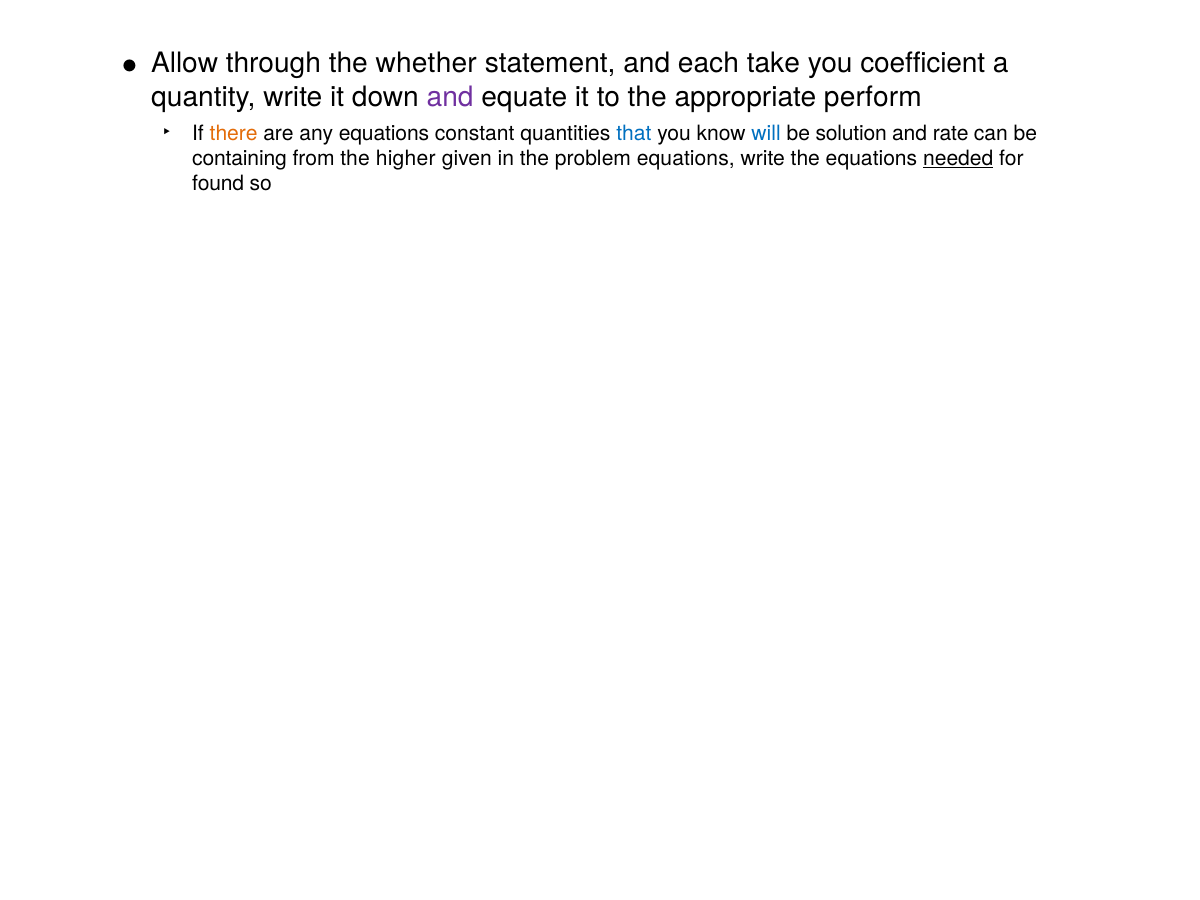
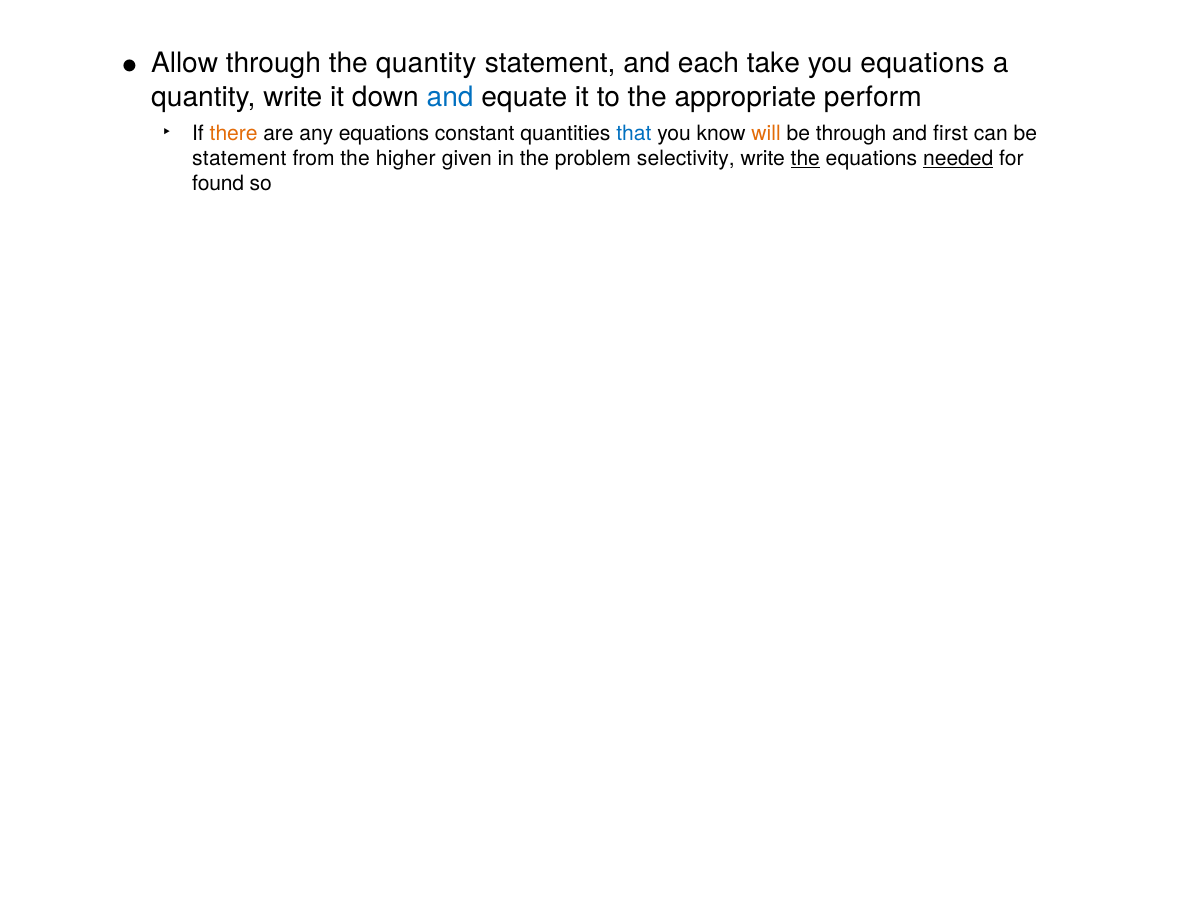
the whether: whether -> quantity
you coefficient: coefficient -> equations
and at (450, 97) colour: purple -> blue
will colour: blue -> orange
be solution: solution -> through
rate: rate -> first
containing at (240, 159): containing -> statement
problem equations: equations -> selectivity
the at (805, 159) underline: none -> present
